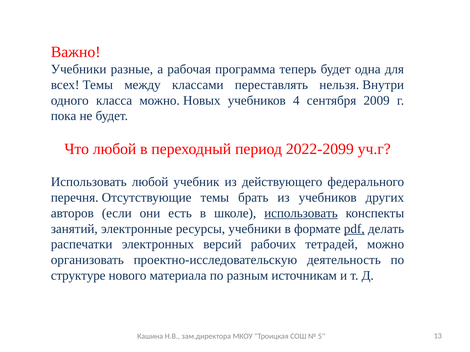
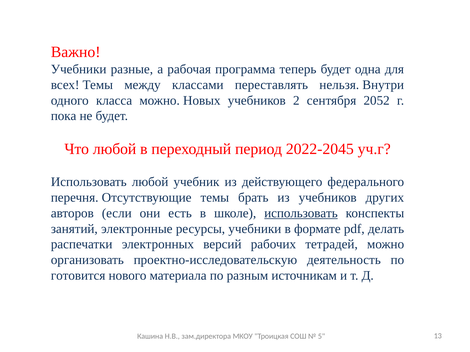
4: 4 -> 2
2009: 2009 -> 2052
2022-2099: 2022-2099 -> 2022-2045
pdf underline: present -> none
структуре: структуре -> готовится
